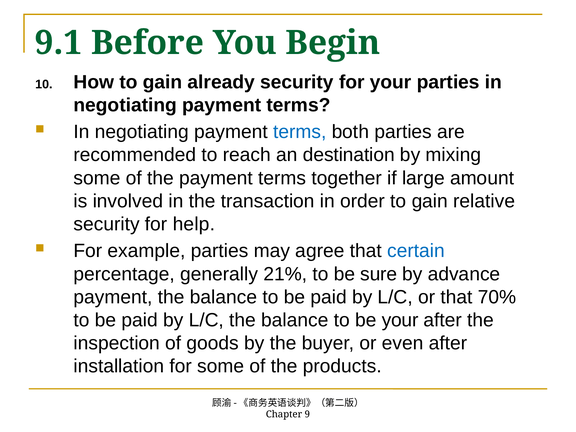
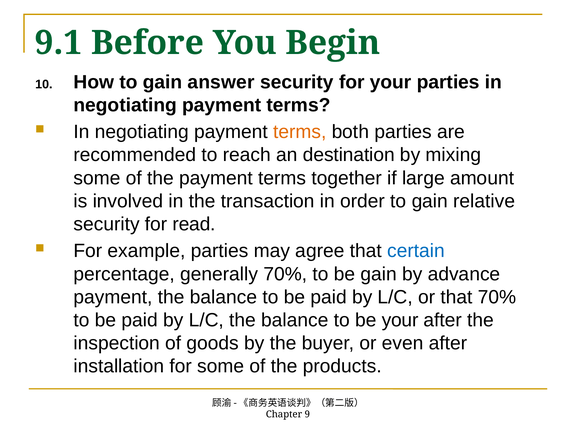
already: already -> answer
terms at (300, 132) colour: blue -> orange
help: help -> read
generally 21%: 21% -> 70%
be sure: sure -> gain
